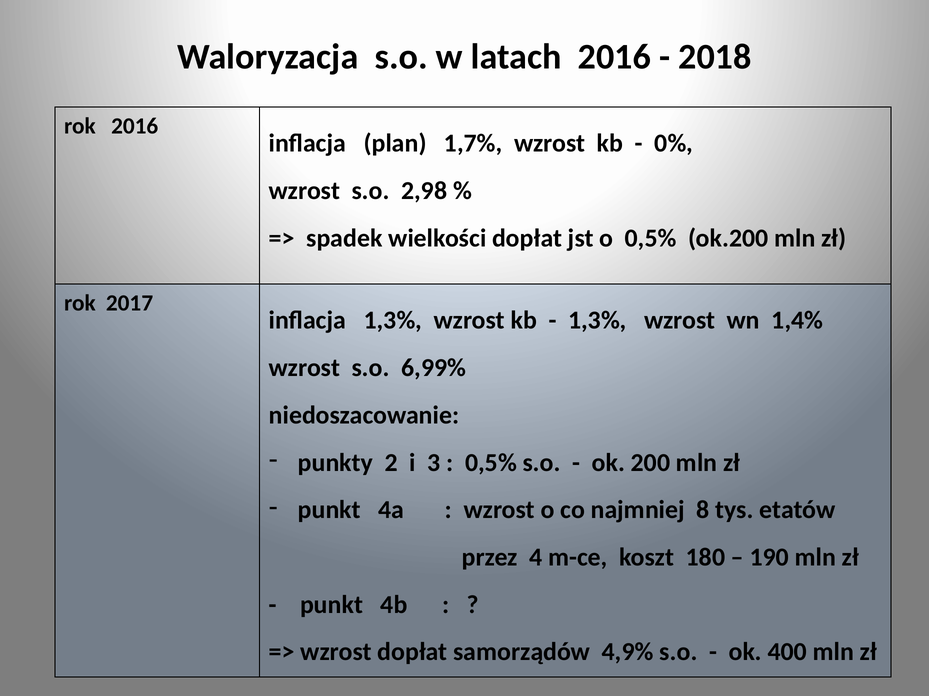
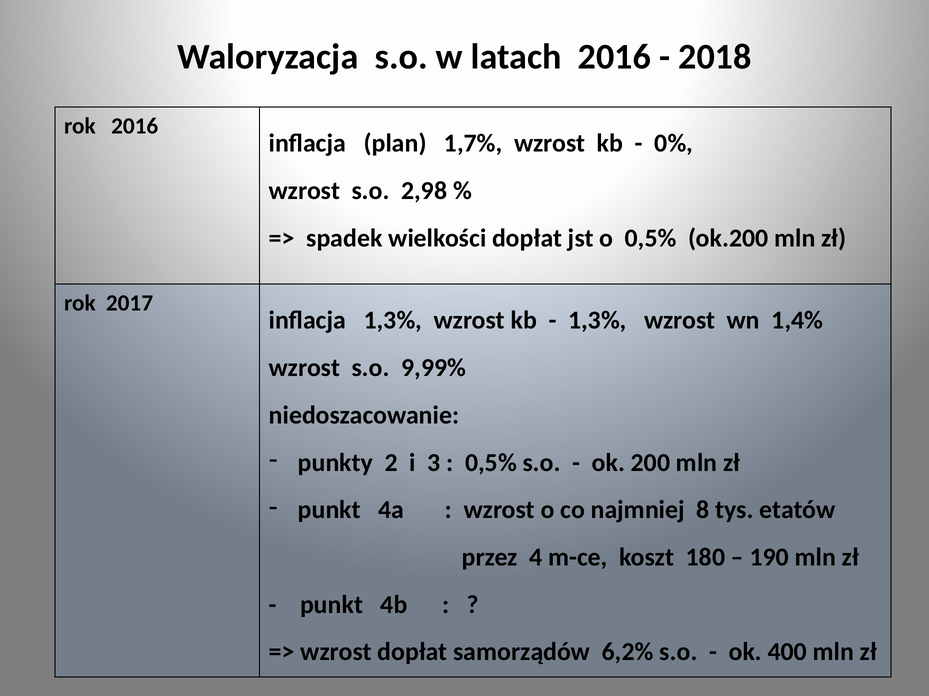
6,99%: 6,99% -> 9,99%
4,9%: 4,9% -> 6,2%
